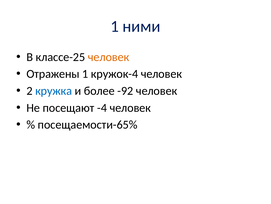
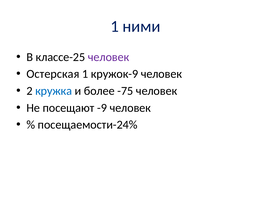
человек at (109, 57) colour: orange -> purple
Отражены: Отражены -> Остерская
кружок-4: кружок-4 -> кружок-9
-92: -92 -> -75
-4: -4 -> -9
посещаемости-65%: посещаемости-65% -> посещаемости-24%
